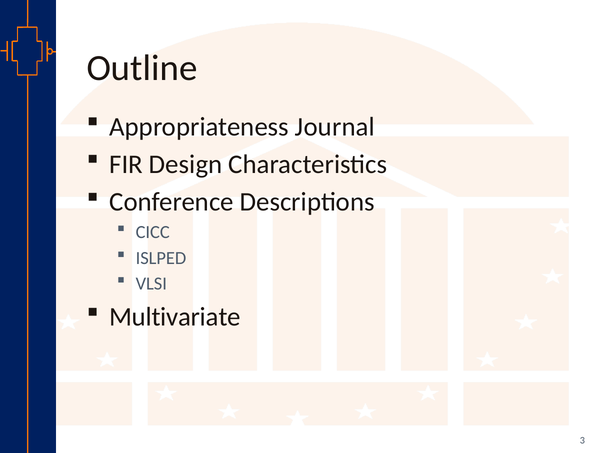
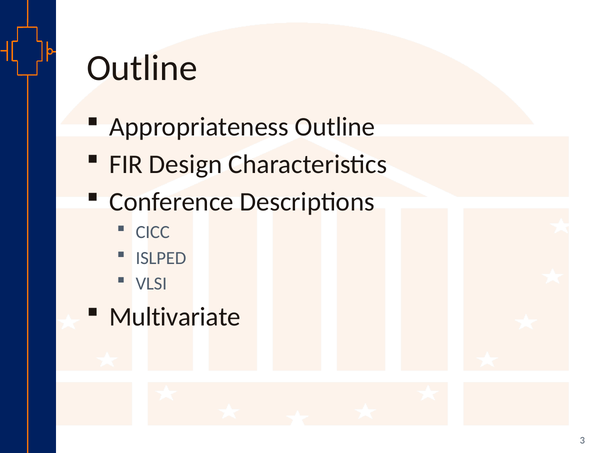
Appropriateness Journal: Journal -> Outline
